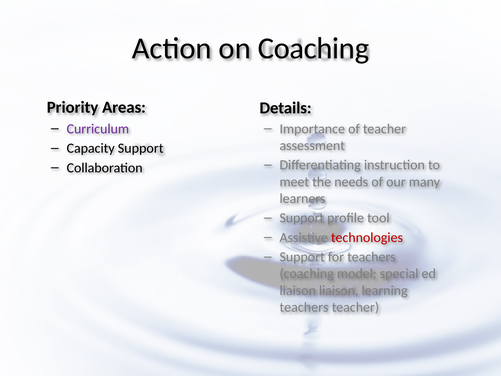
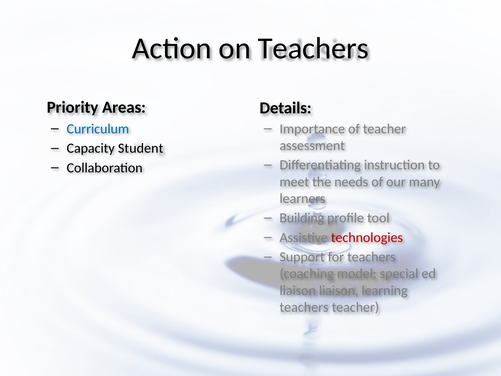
on Coaching: Coaching -> Teachers
Curriculum colour: purple -> blue
Capacity Support: Support -> Student
Support at (302, 218): Support -> Building
